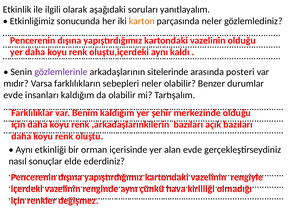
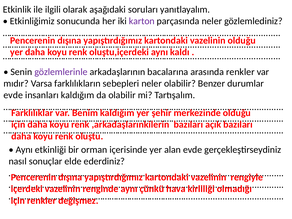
karton colour: orange -> purple
sitelerinde: sitelerinde -> bacalarına
arasında posteri: posteri -> renkler
